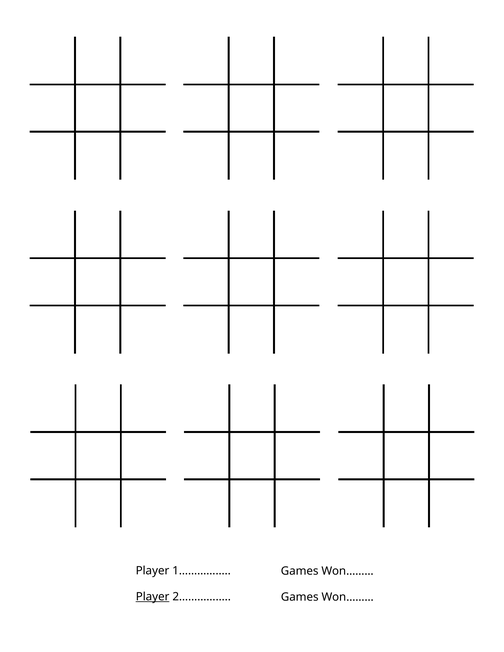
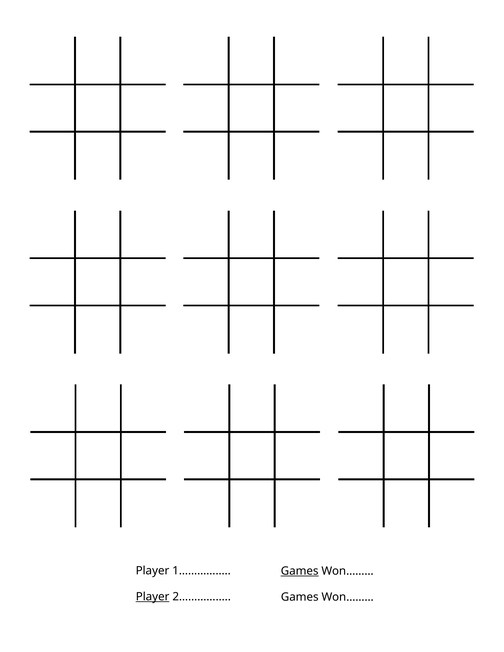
Games at (300, 571) underline: none -> present
